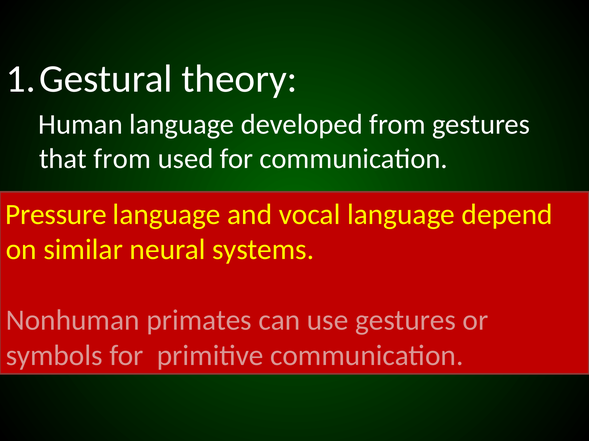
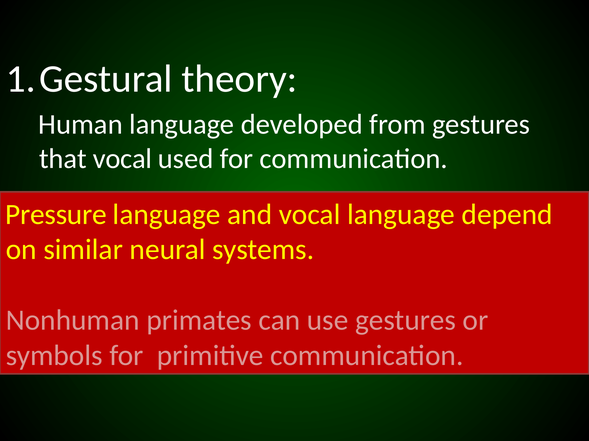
that from: from -> vocal
